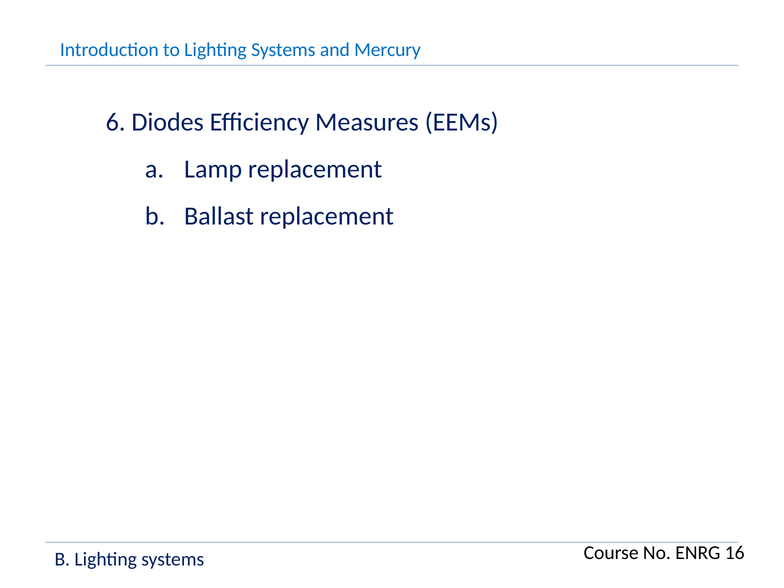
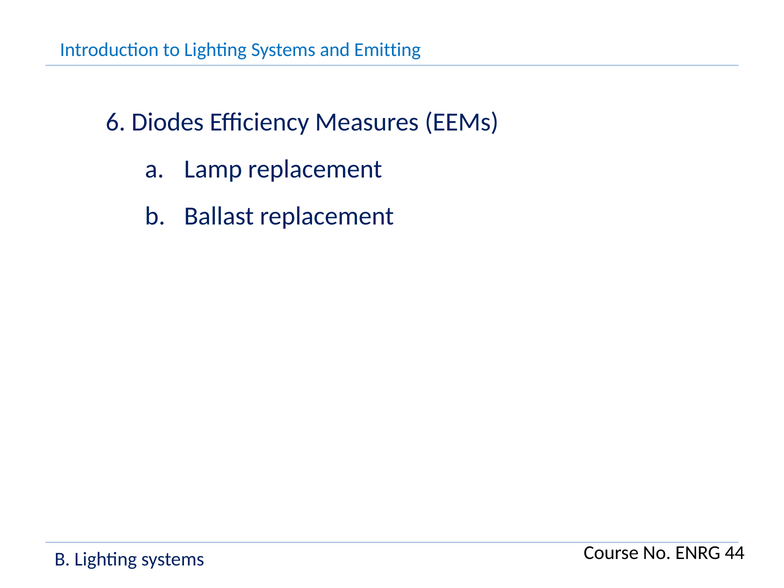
Mercury: Mercury -> Emitting
16: 16 -> 44
